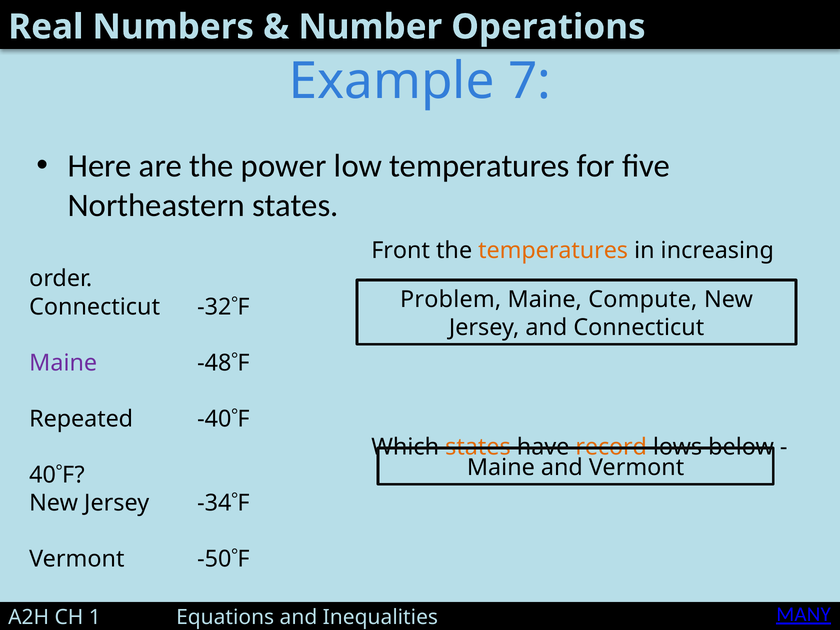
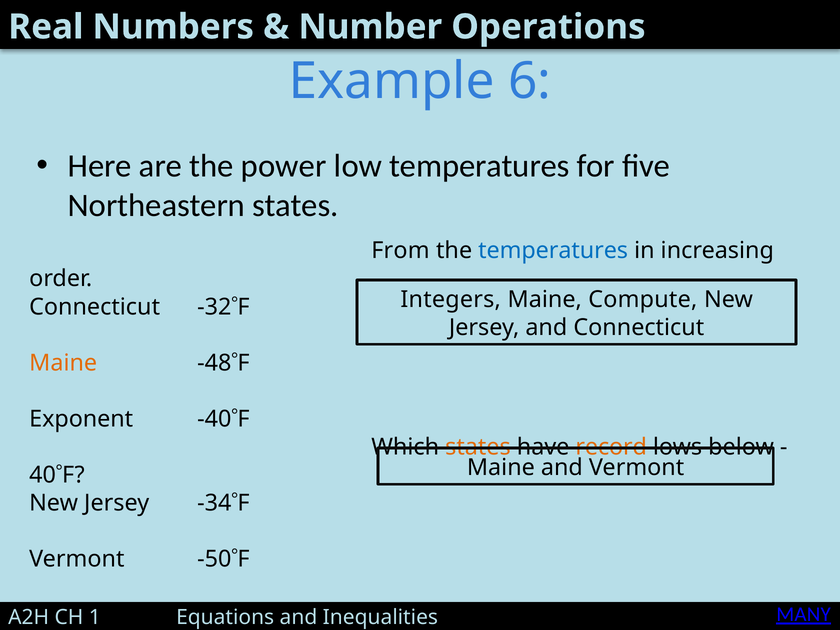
7: 7 -> 6
Front: Front -> From
temperatures at (553, 251) colour: orange -> blue
Problem: Problem -> Integers
Maine at (63, 363) colour: purple -> orange
Repeated: Repeated -> Exponent
